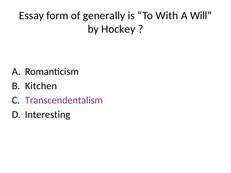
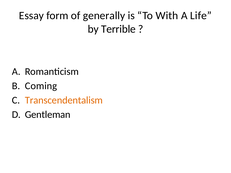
Will: Will -> Life
Hockey: Hockey -> Terrible
Kitchen: Kitchen -> Coming
Transcendentalism colour: purple -> orange
Interesting: Interesting -> Gentleman
